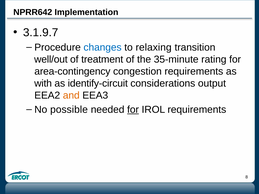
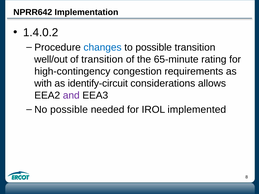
3.1.9.7: 3.1.9.7 -> 1.4.0.2
to relaxing: relaxing -> possible
of treatment: treatment -> transition
35-minute: 35-minute -> 65-minute
area-contingency: area-contingency -> high-contingency
output: output -> allows
and colour: orange -> purple
for at (133, 110) underline: present -> none
IROL requirements: requirements -> implemented
